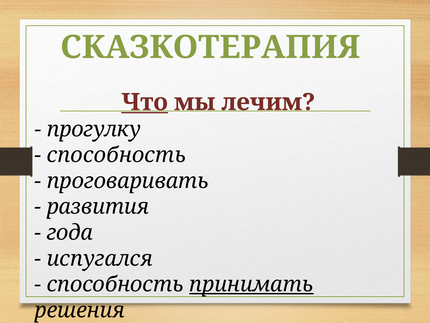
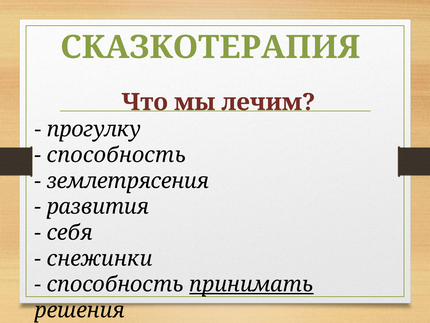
Что underline: present -> none
проговаривать: проговаривать -> землетрясения
года: года -> себя
испугался: испугался -> снежинки
